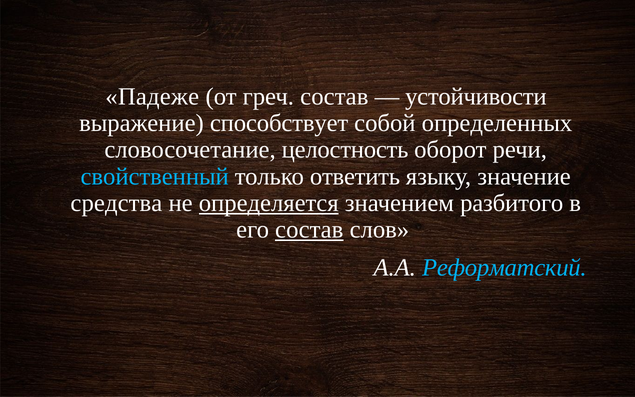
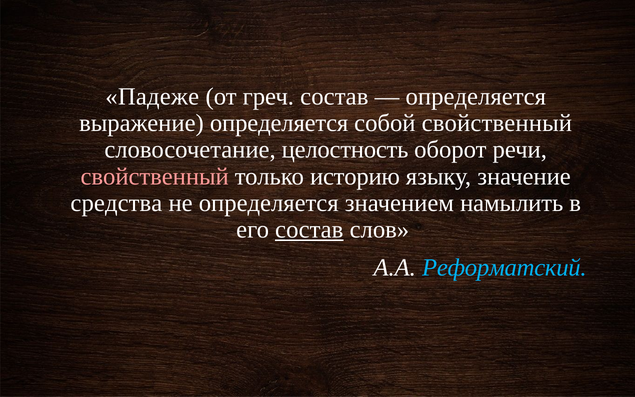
устойчивости at (476, 97): устойчивости -> определяется
выражение способствует: способствует -> определяется
собой определенных: определенных -> свойственный
свойственный at (155, 176) colour: light blue -> pink
ответить: ответить -> историю
определяется at (269, 203) underline: present -> none
разбитого: разбитого -> намылить
